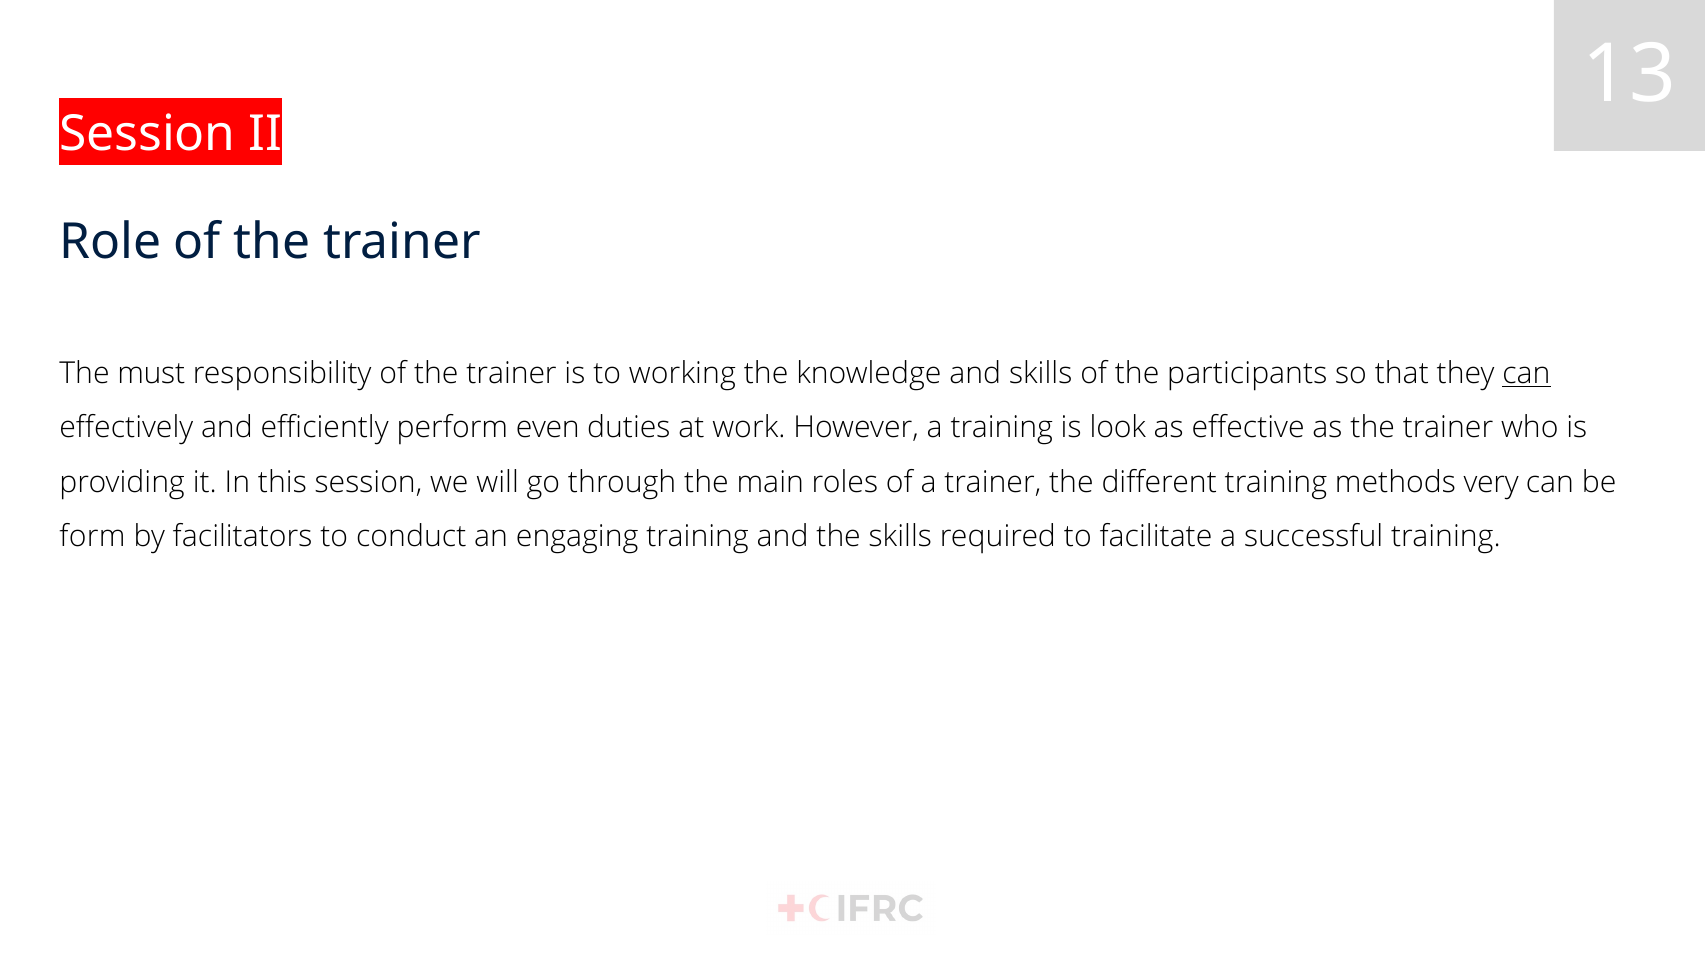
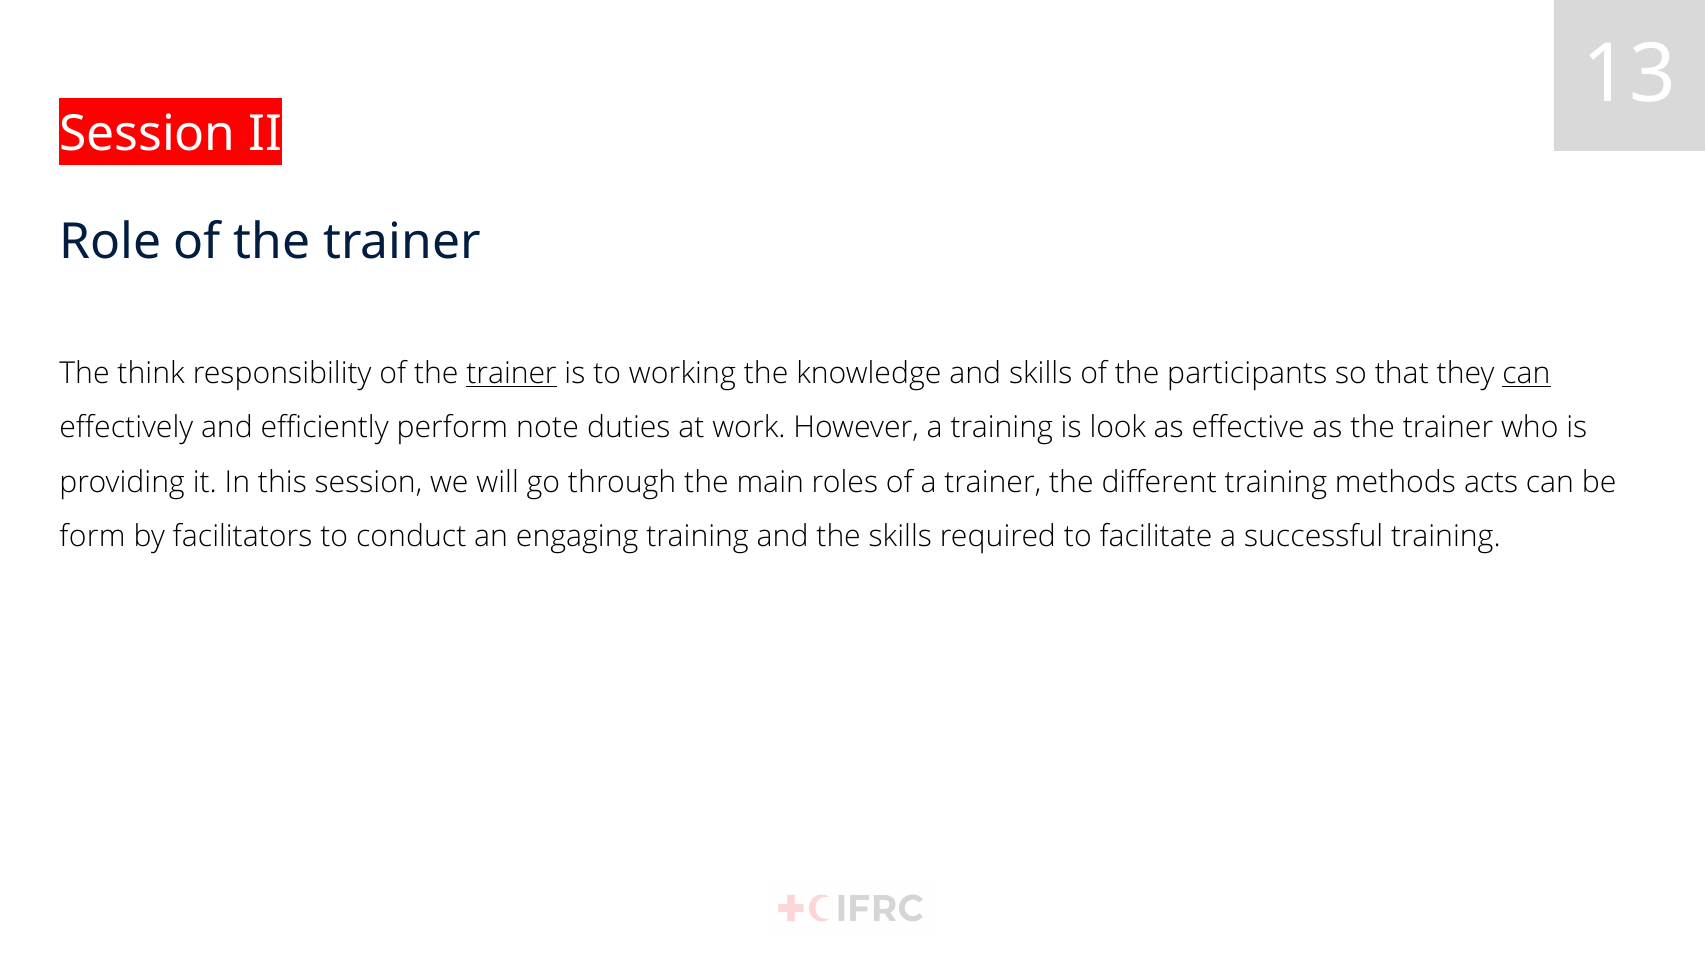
must: must -> think
trainer at (512, 374) underline: none -> present
even: even -> note
very: very -> acts
